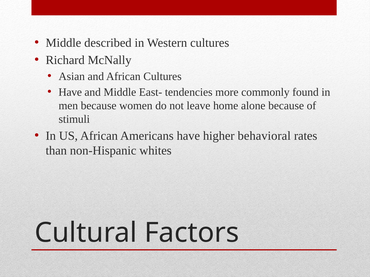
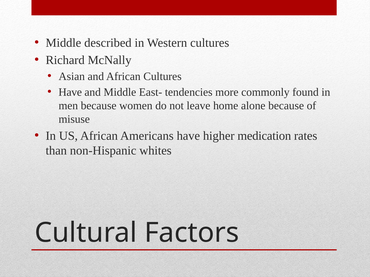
stimuli: stimuli -> misuse
behavioral: behavioral -> medication
